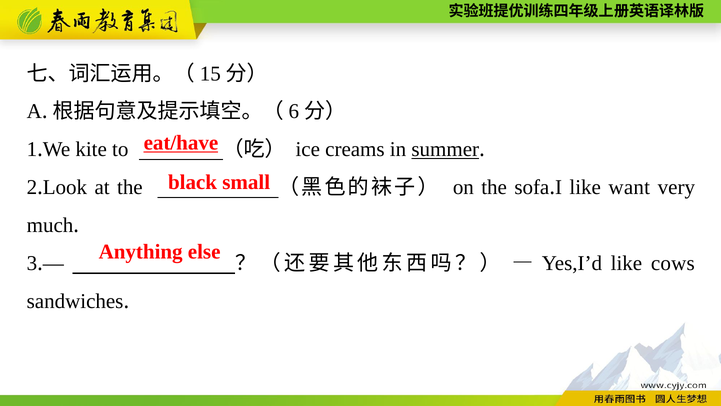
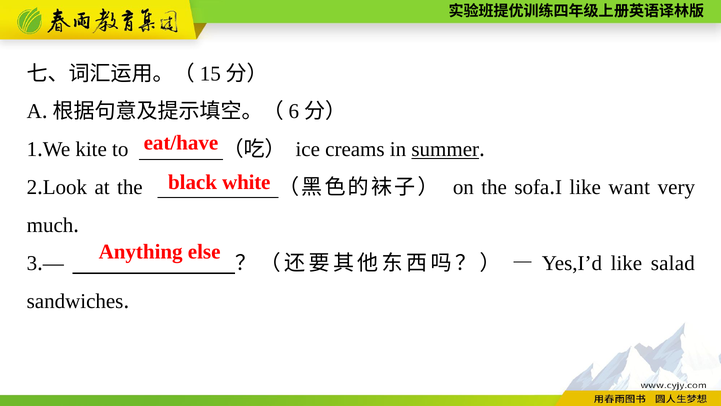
eat/have underline: present -> none
small: small -> white
cows: cows -> salad
